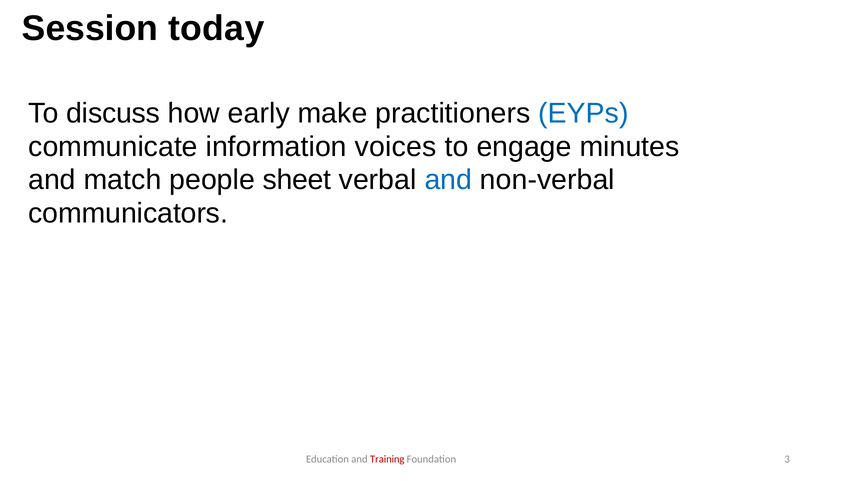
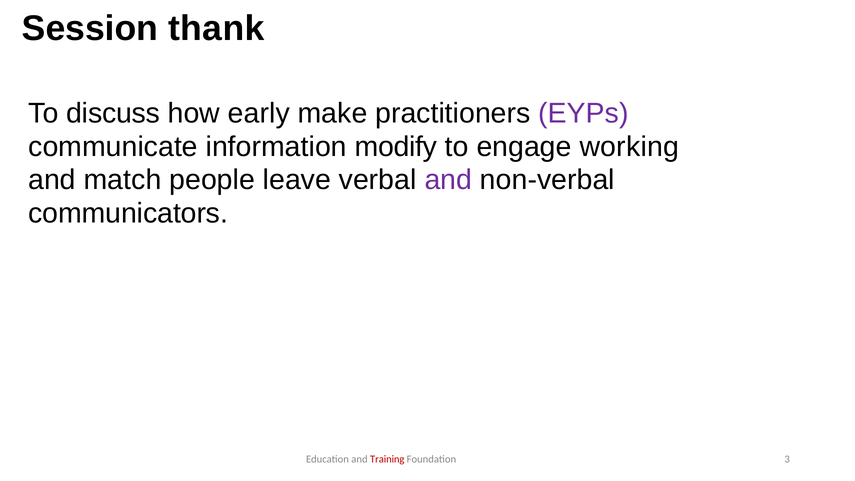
today: today -> thank
EYPs colour: blue -> purple
voices: voices -> modify
minutes: minutes -> working
sheet: sheet -> leave
and at (448, 180) colour: blue -> purple
